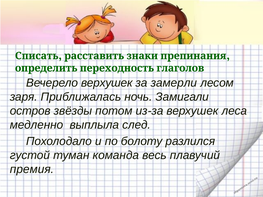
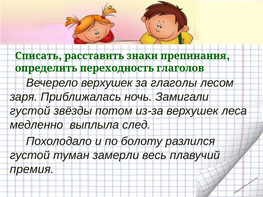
замерли: замерли -> глаголы
остров at (30, 111): остров -> густой
команда: команда -> замерли
